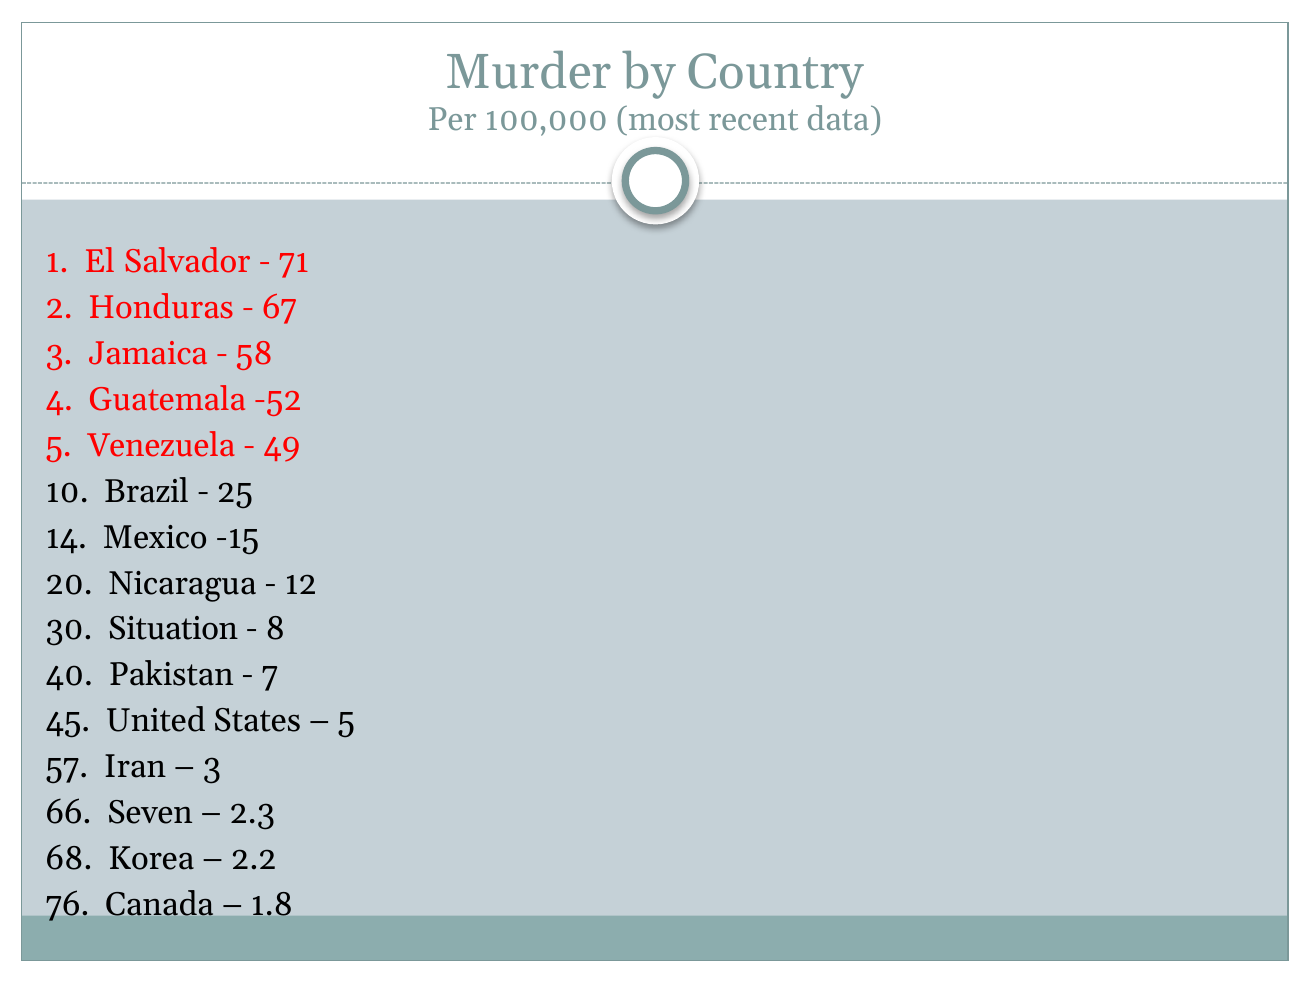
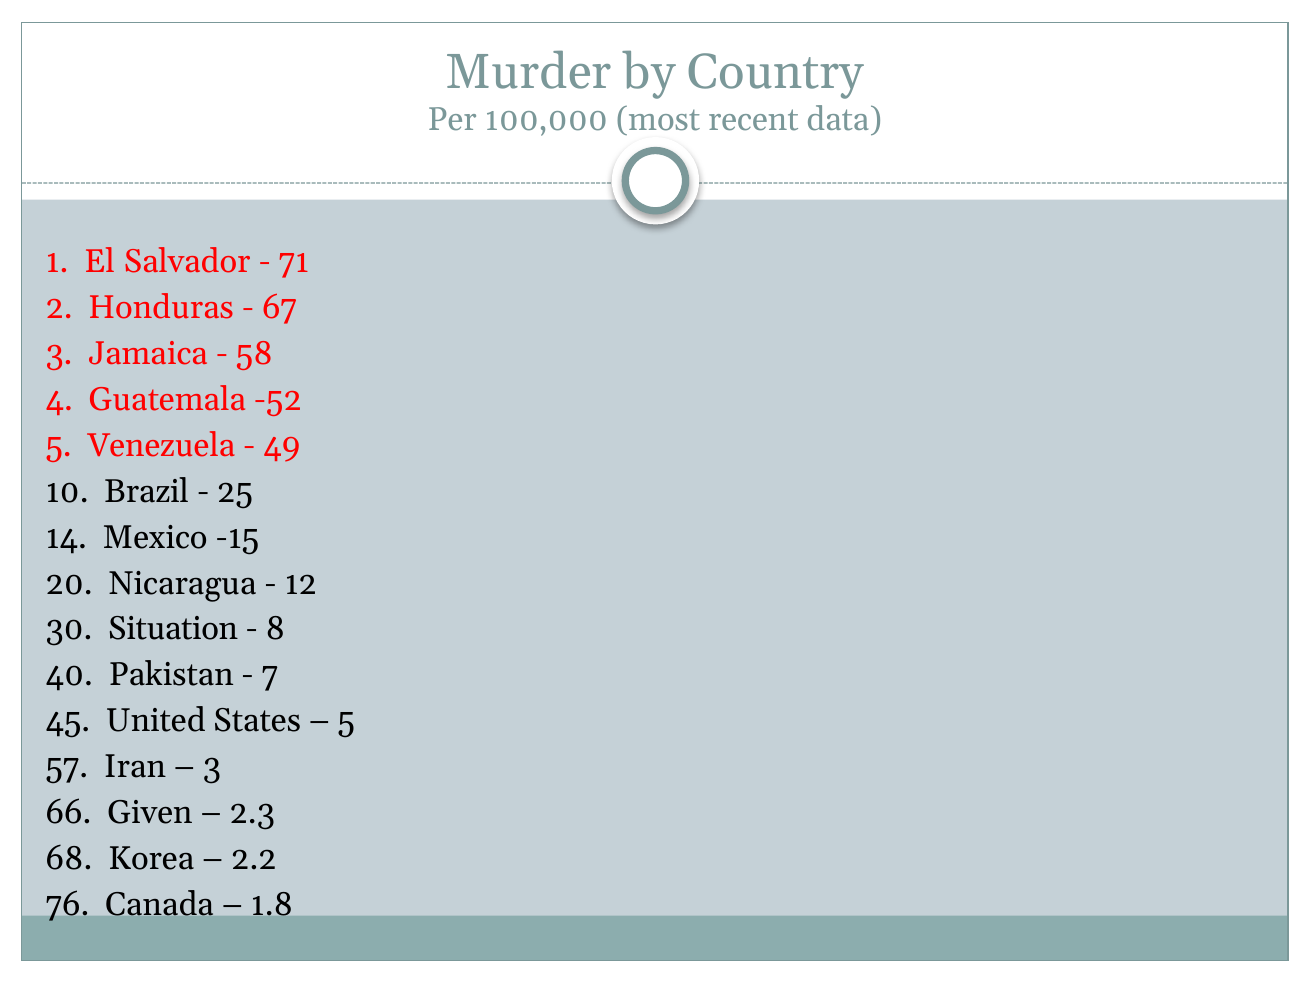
Seven: Seven -> Given
